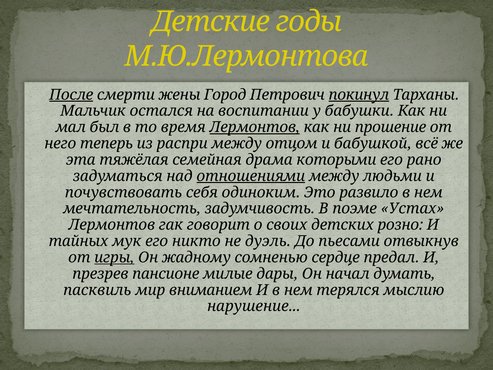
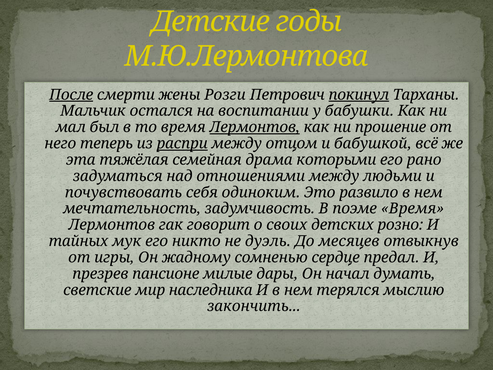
Город: Город -> Розги
распри underline: none -> present
отношениями underline: present -> none
поэме Устах: Устах -> Время
пьесами: пьесами -> месяцев
игры underline: present -> none
пасквиль: пасквиль -> светские
вниманием: вниманием -> наследника
нарушение: нарушение -> закончить
